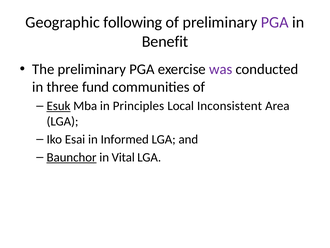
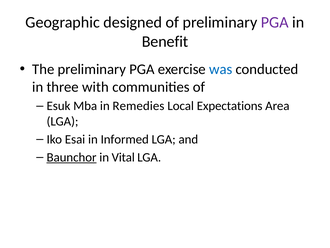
following: following -> designed
was colour: purple -> blue
fund: fund -> with
Esuk underline: present -> none
Principles: Principles -> Remedies
Inconsistent: Inconsistent -> Expectations
